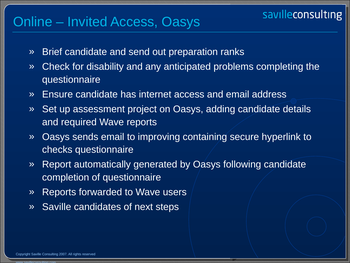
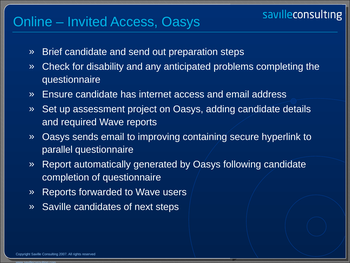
preparation ranks: ranks -> steps
checks: checks -> parallel
